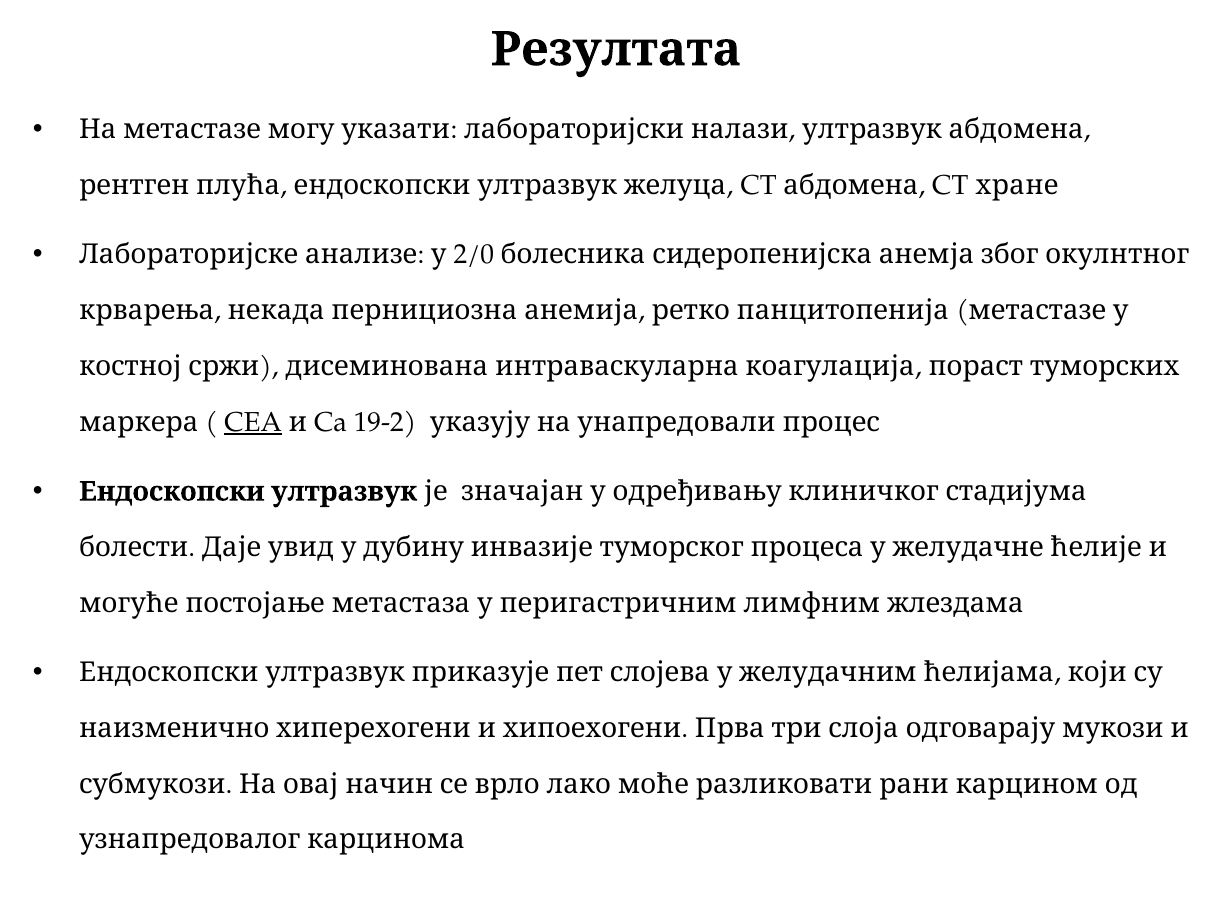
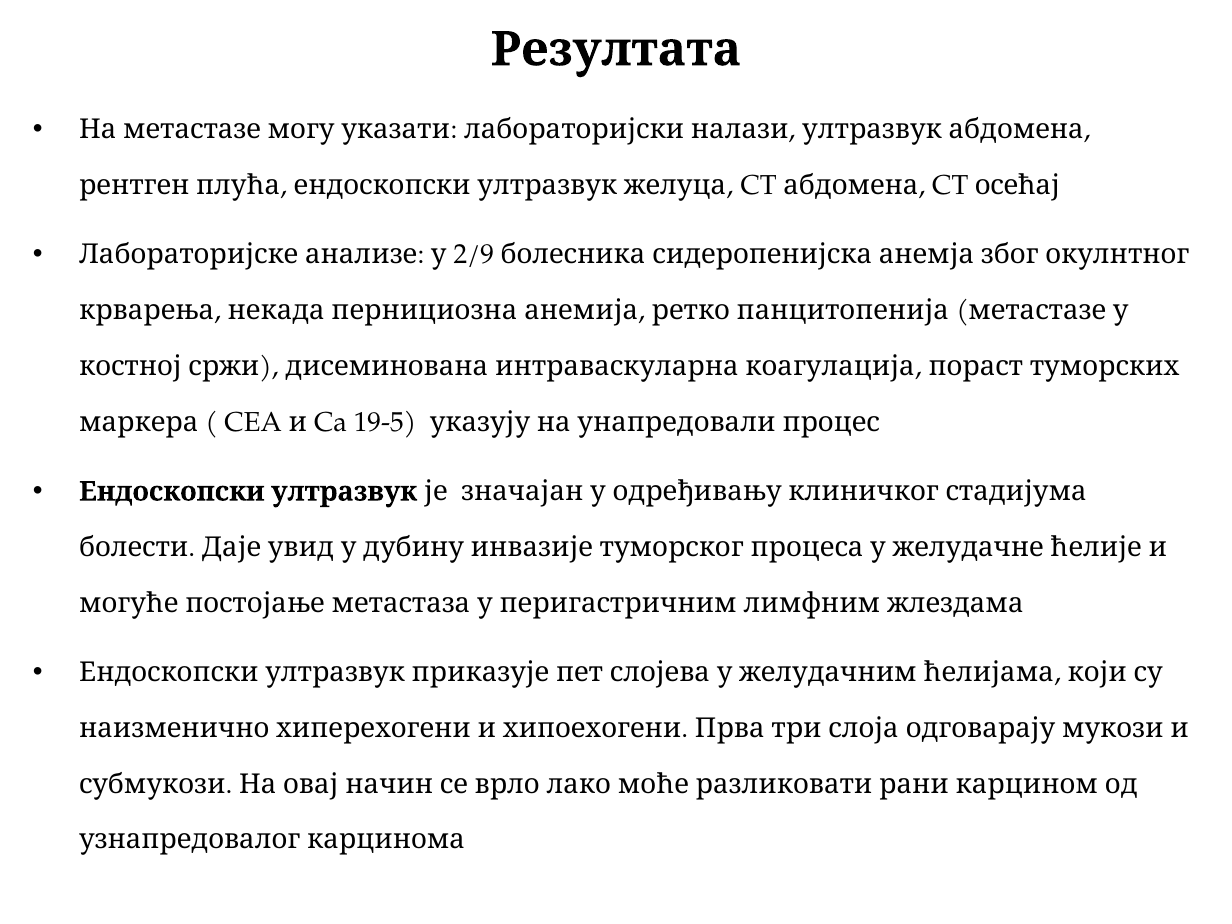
хране: хране -> осећај
2/0: 2/0 -> 2/9
CEA underline: present -> none
19-2: 19-2 -> 19-5
